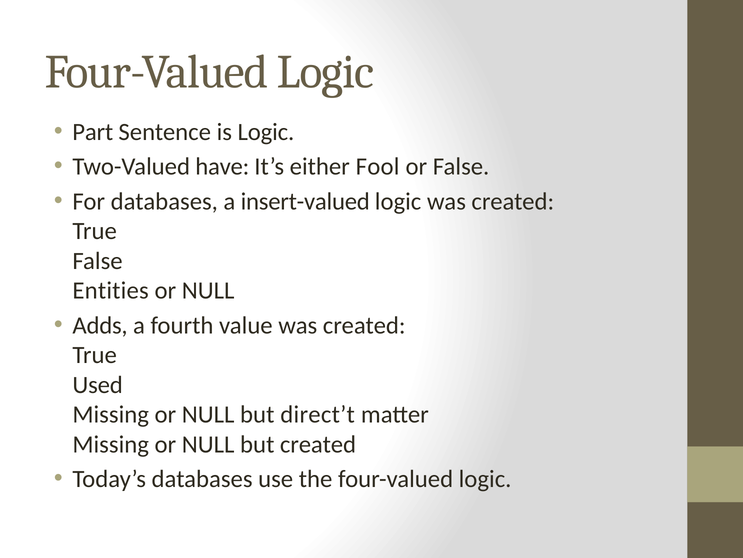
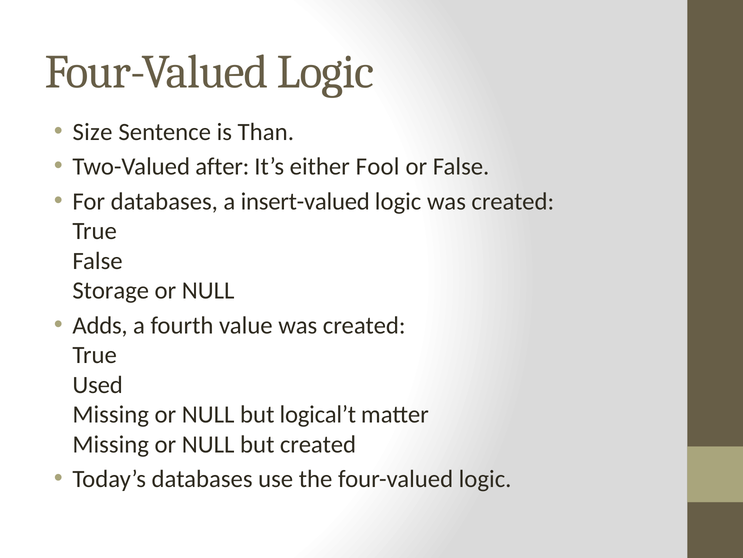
Part: Part -> Size
is Logic: Logic -> Than
have: have -> after
Entities: Entities -> Storage
direct’t: direct’t -> logical’t
